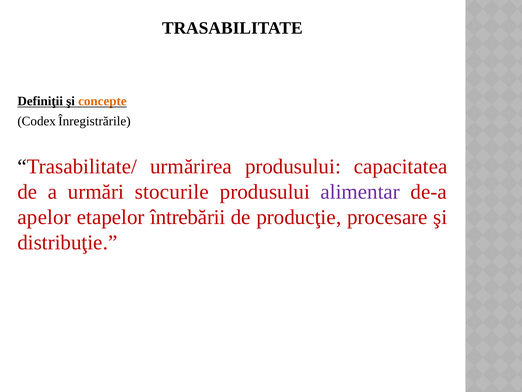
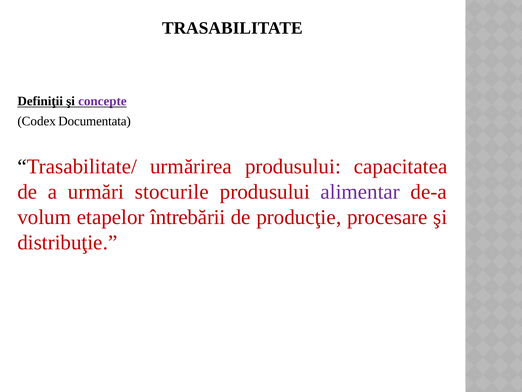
concepte colour: orange -> purple
Înregistrările: Înregistrările -> Documentata
apelor: apelor -> volum
